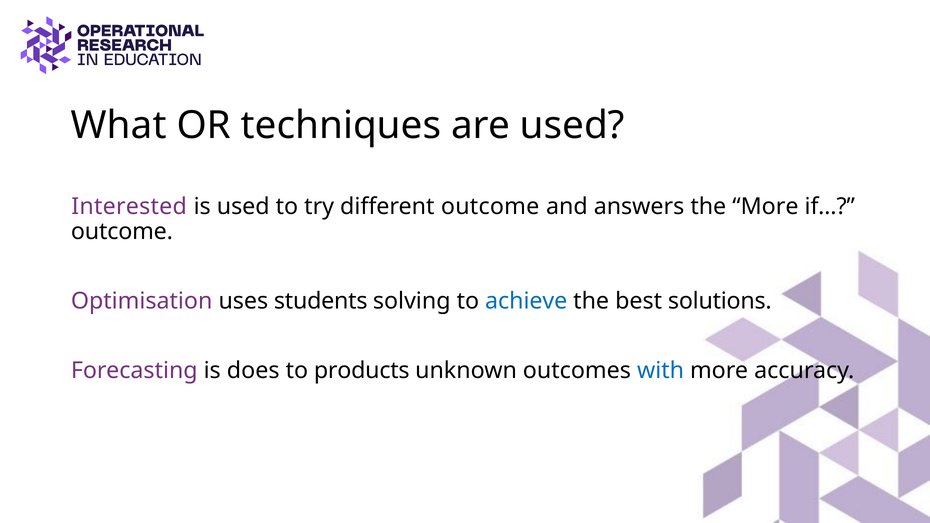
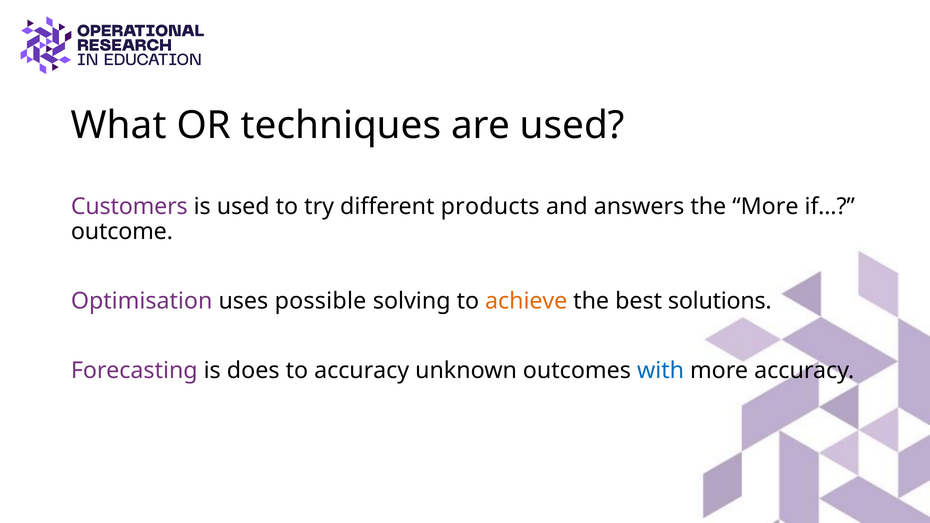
Interested: Interested -> Customers
different outcome: outcome -> products
students: students -> possible
achieve colour: blue -> orange
to products: products -> accuracy
